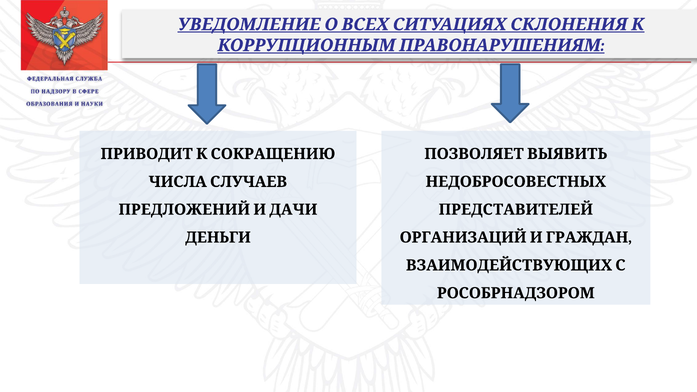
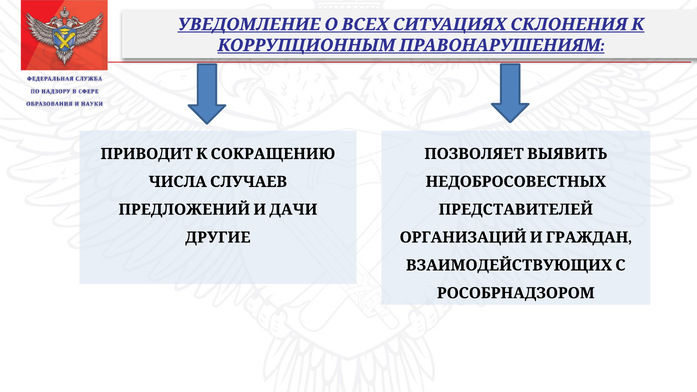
ДЕНЬГИ: ДЕНЬГИ -> ДРУГИЕ
